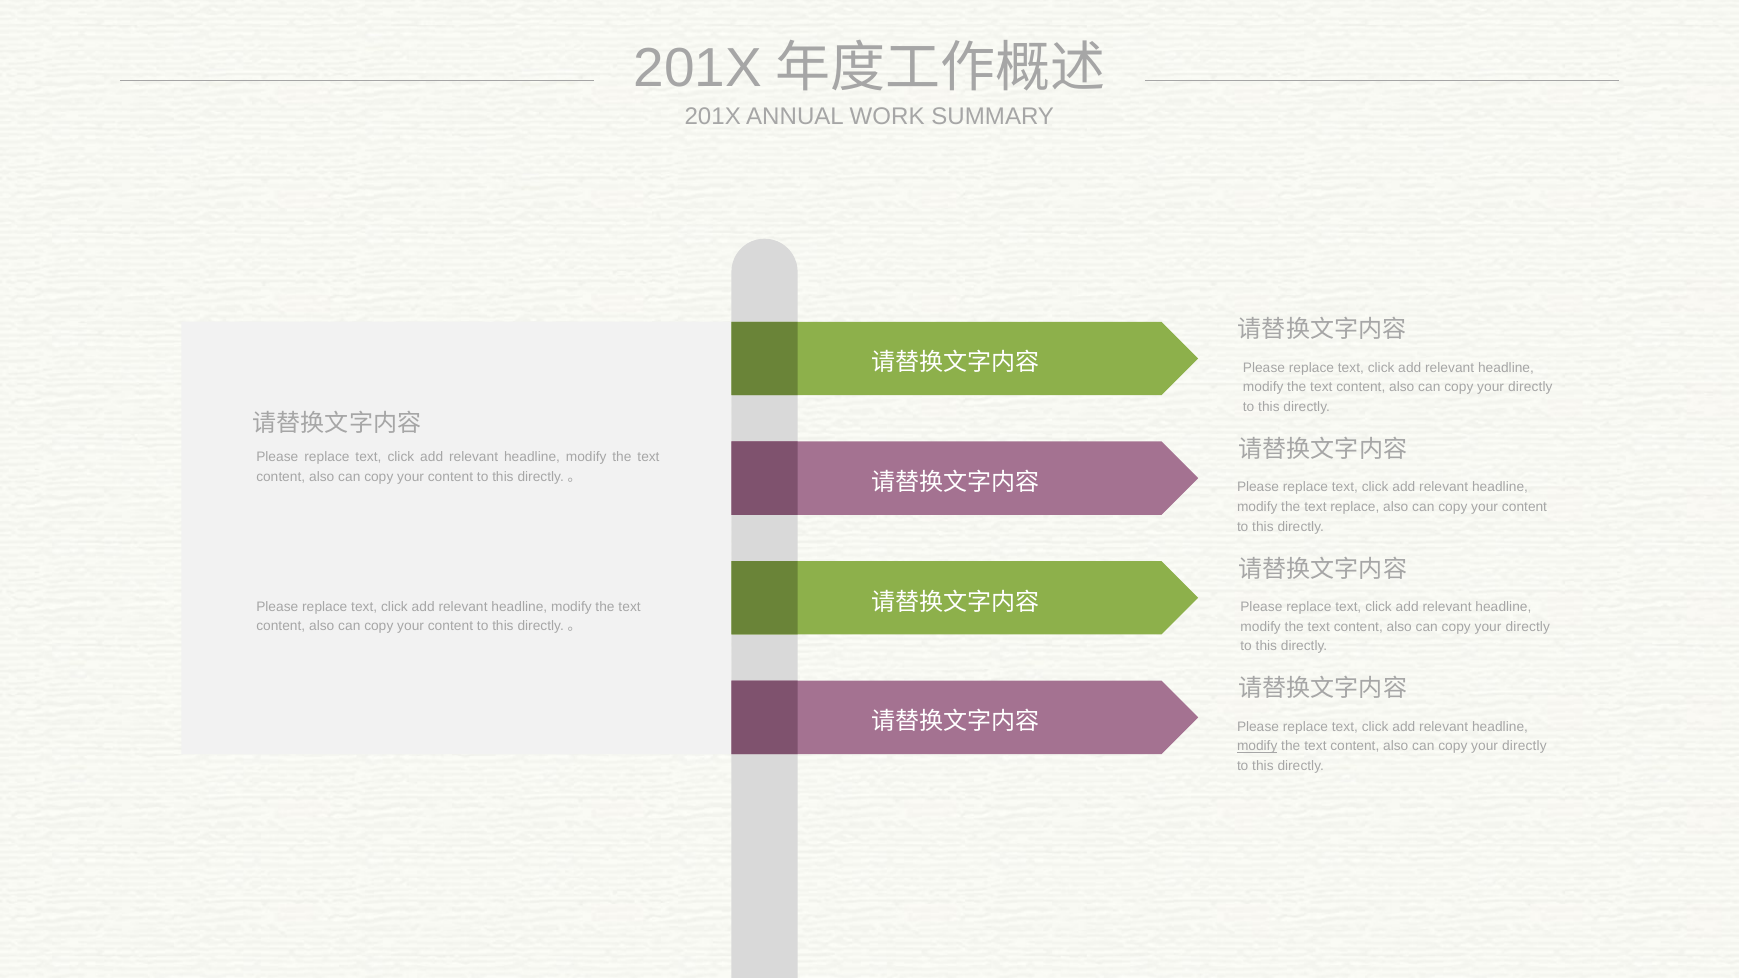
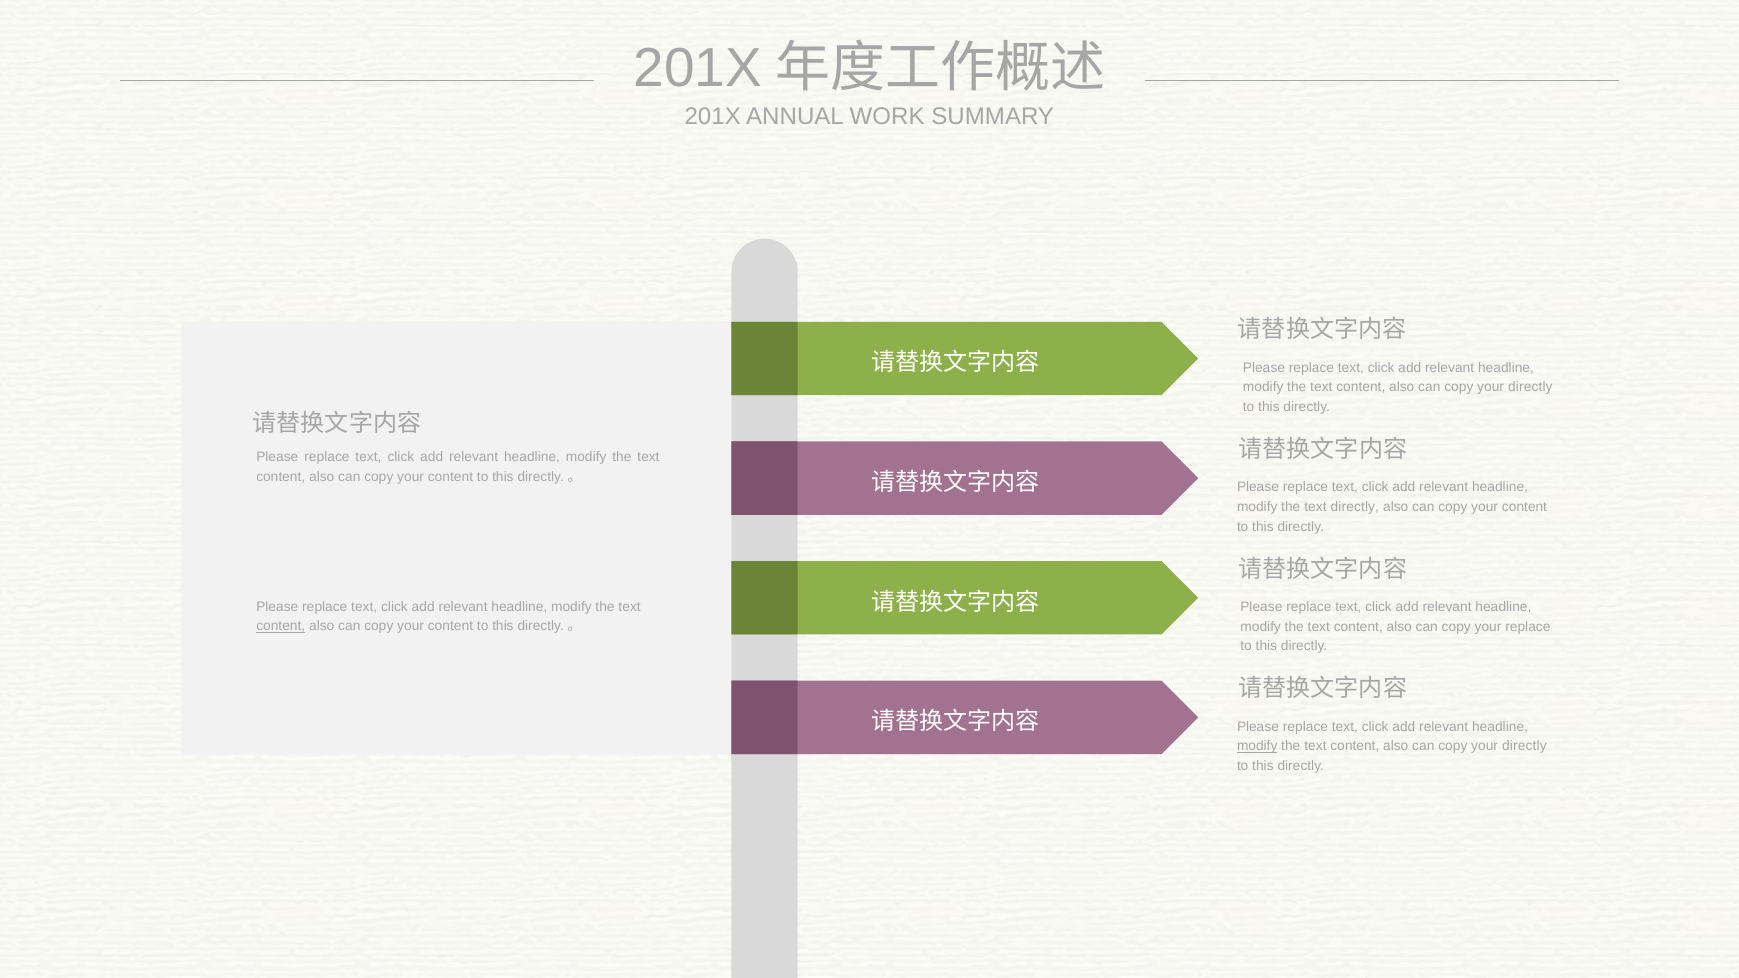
text replace: replace -> directly
content at (281, 626) underline: none -> present
directly at (1528, 627): directly -> replace
